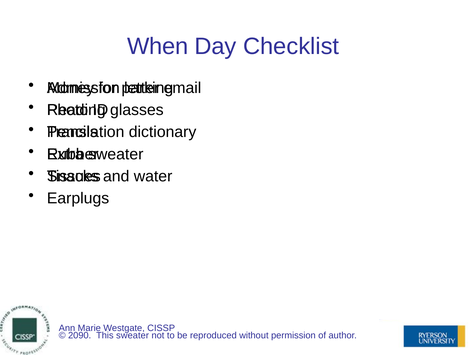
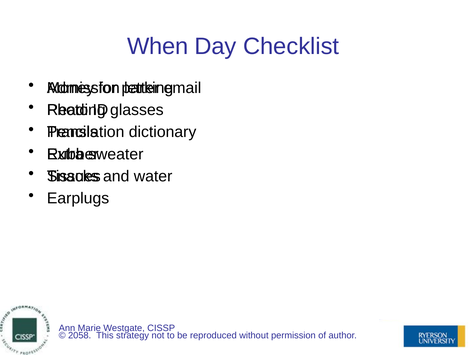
2090: 2090 -> 2058
This sweater: sweater -> strategy
